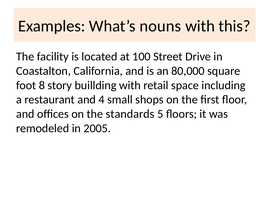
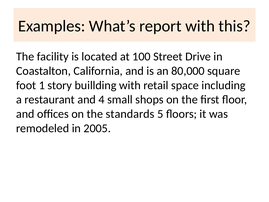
nouns: nouns -> report
8: 8 -> 1
